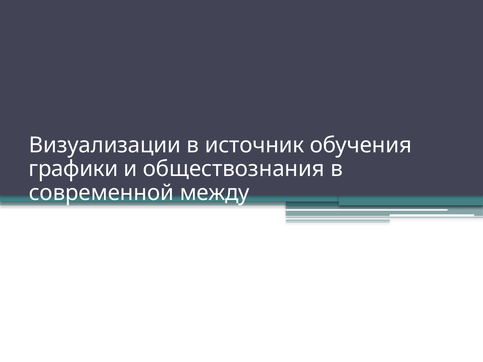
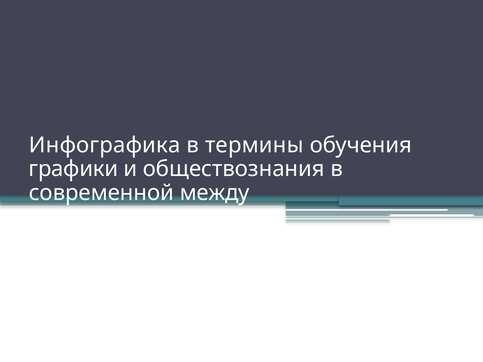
Визуализации: Визуализации -> Инфографика
источник: источник -> термины
